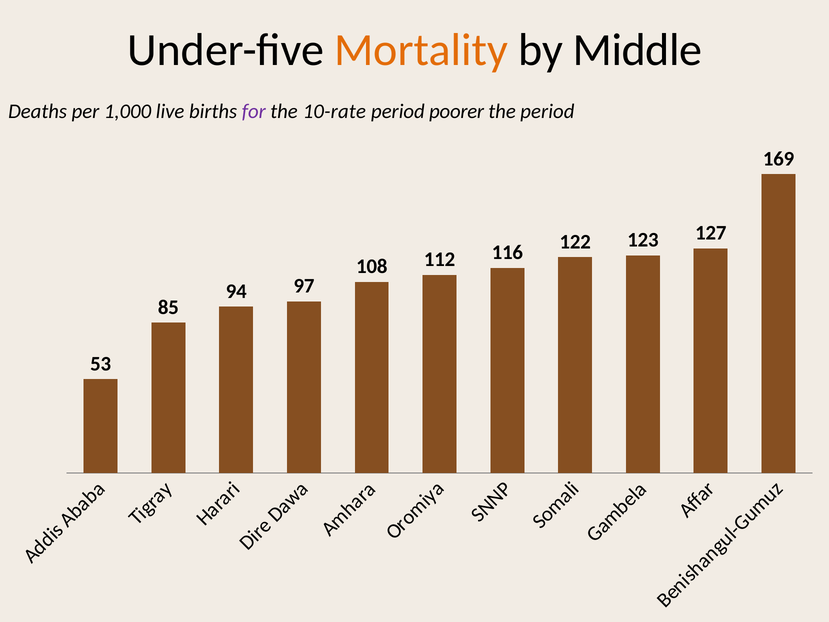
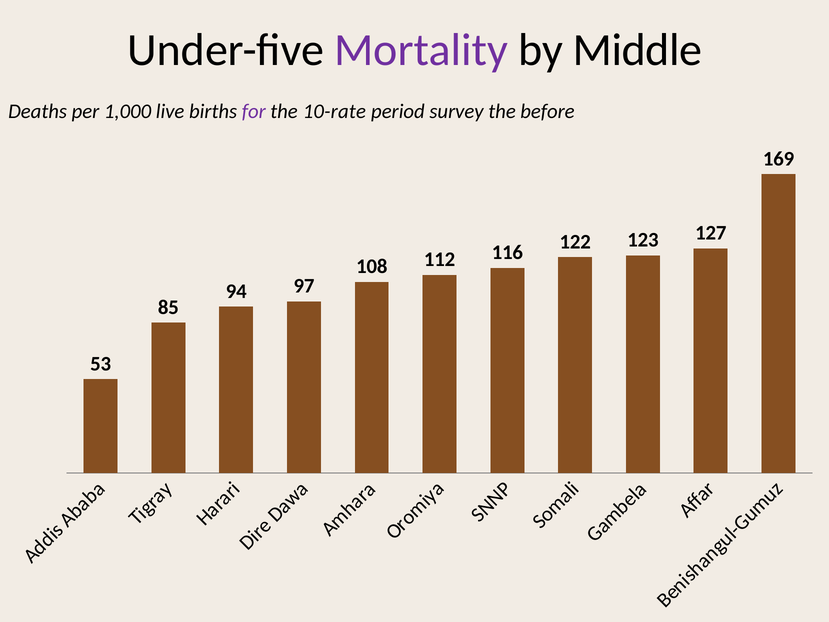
Mortality colour: orange -> purple
poorer: poorer -> survey
the period: period -> before
